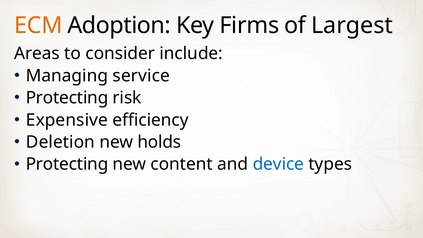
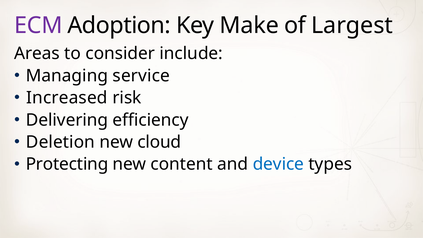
ECM colour: orange -> purple
Firms: Firms -> Make
Protecting at (67, 98): Protecting -> Increased
Expensive: Expensive -> Delivering
holds: holds -> cloud
